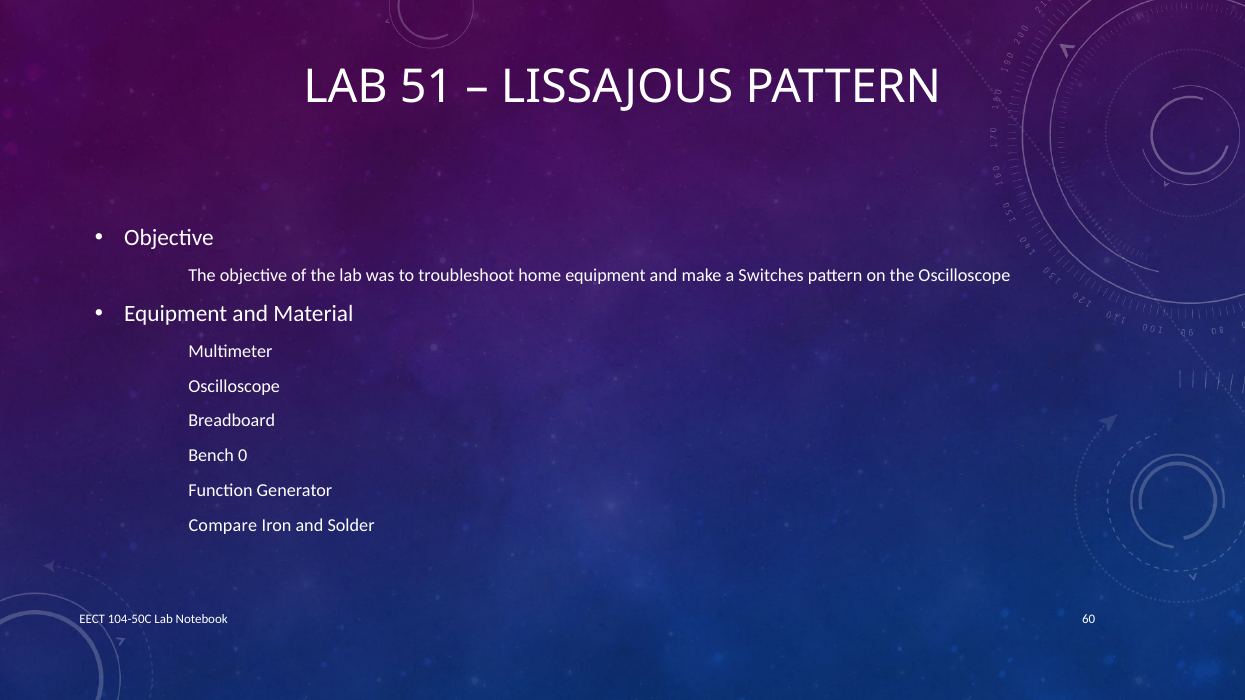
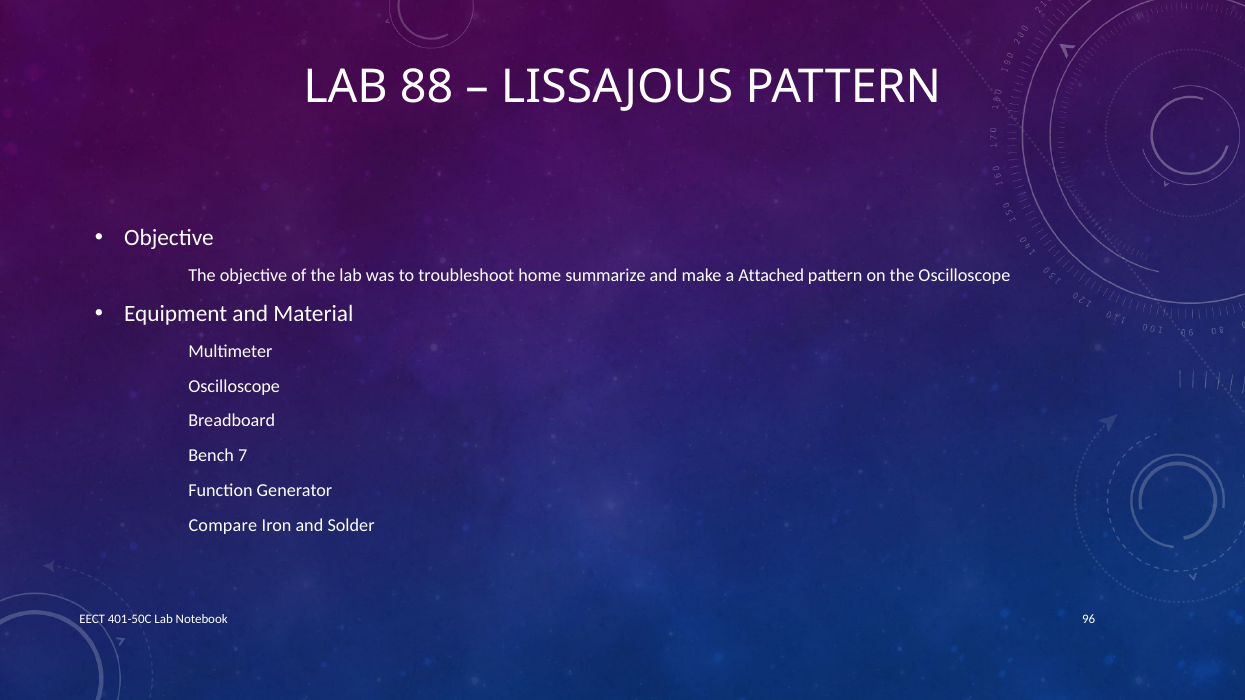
51: 51 -> 88
home equipment: equipment -> summarize
Switches: Switches -> Attached
0: 0 -> 7
104-50C: 104-50C -> 401-50C
60: 60 -> 96
